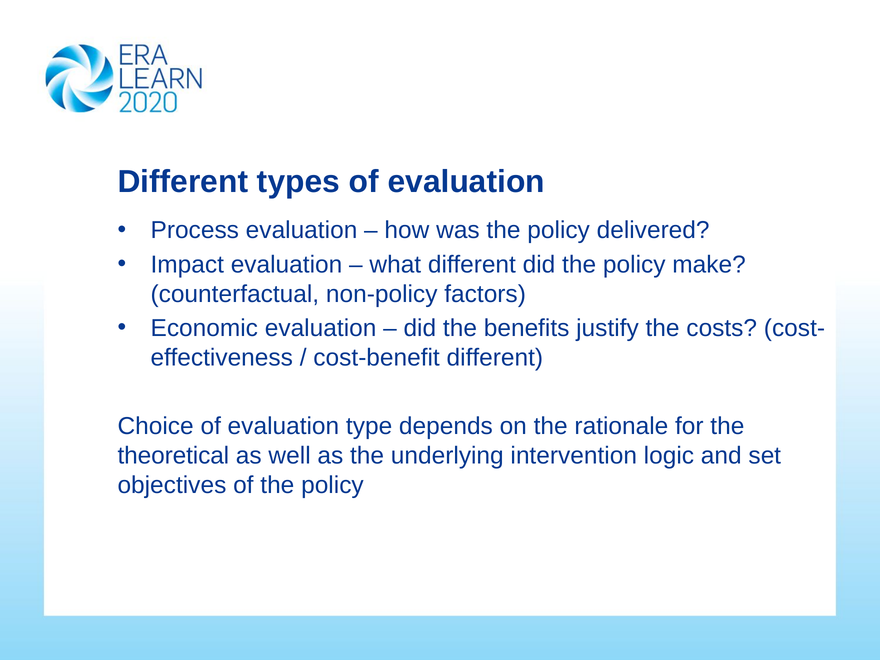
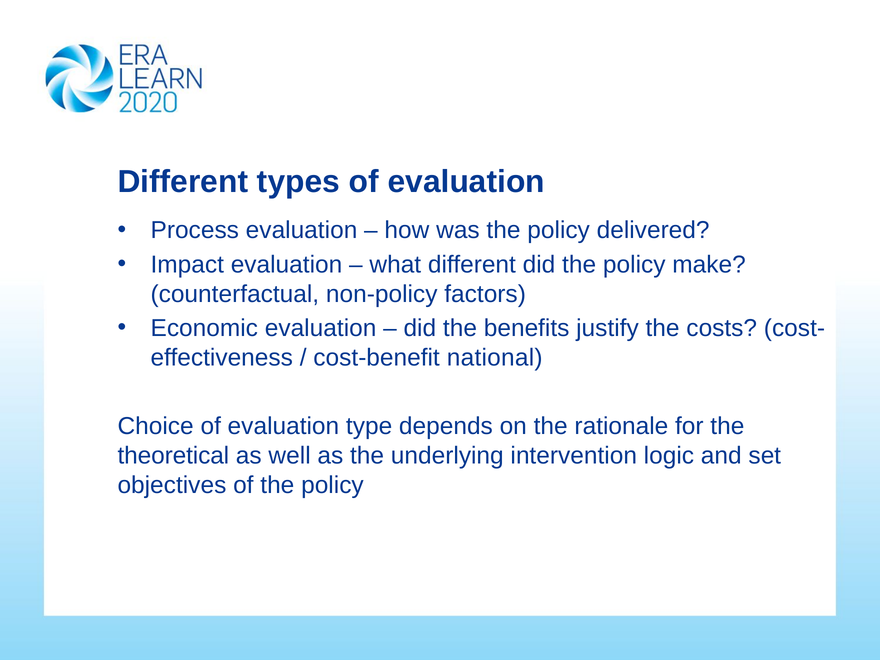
cost-benefit different: different -> national
